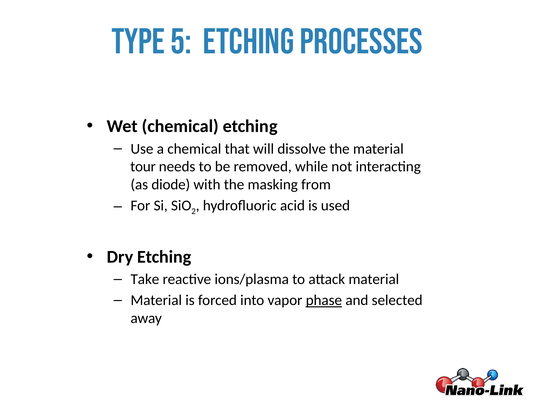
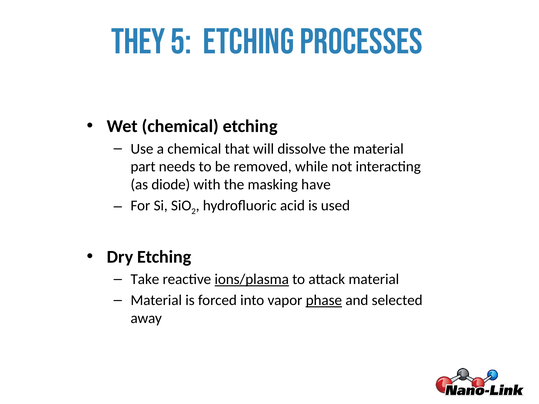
Type: Type -> They
tour: tour -> part
from: from -> have
ions/plasma underline: none -> present
